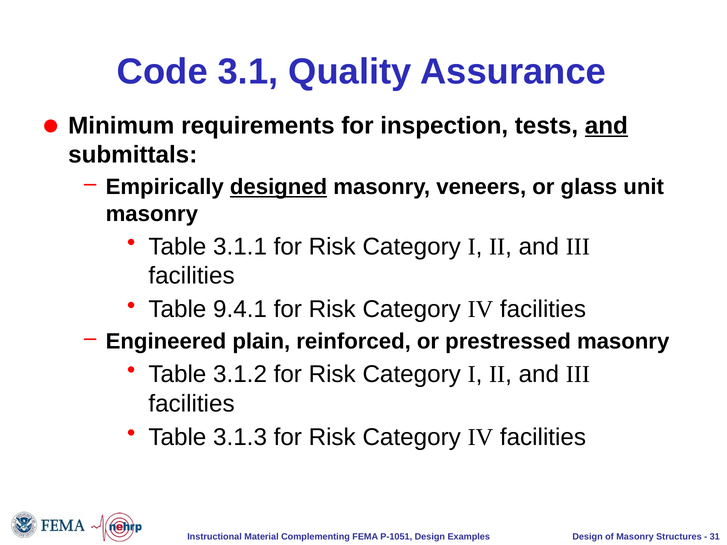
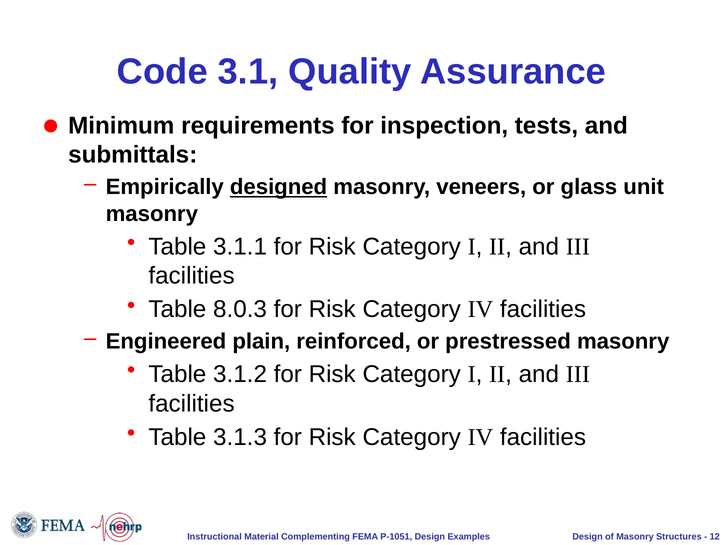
and at (606, 126) underline: present -> none
9.4.1: 9.4.1 -> 8.0.3
31: 31 -> 12
